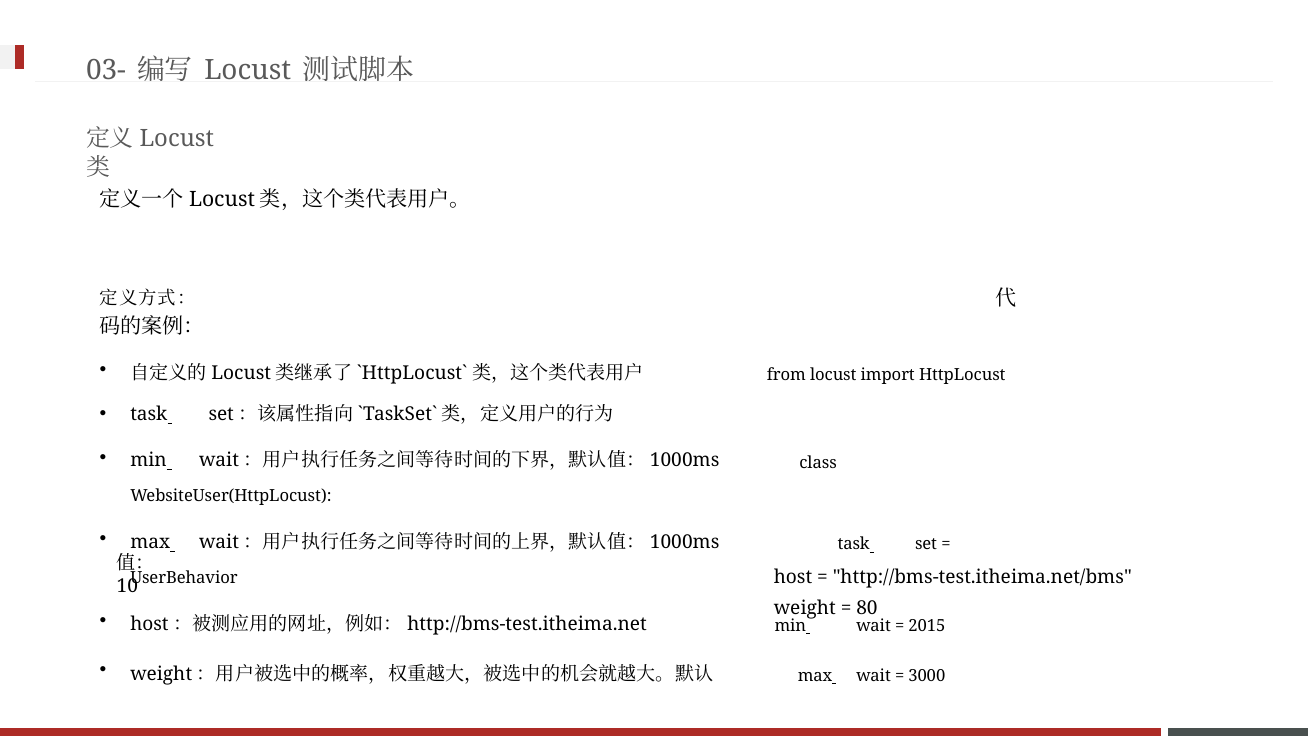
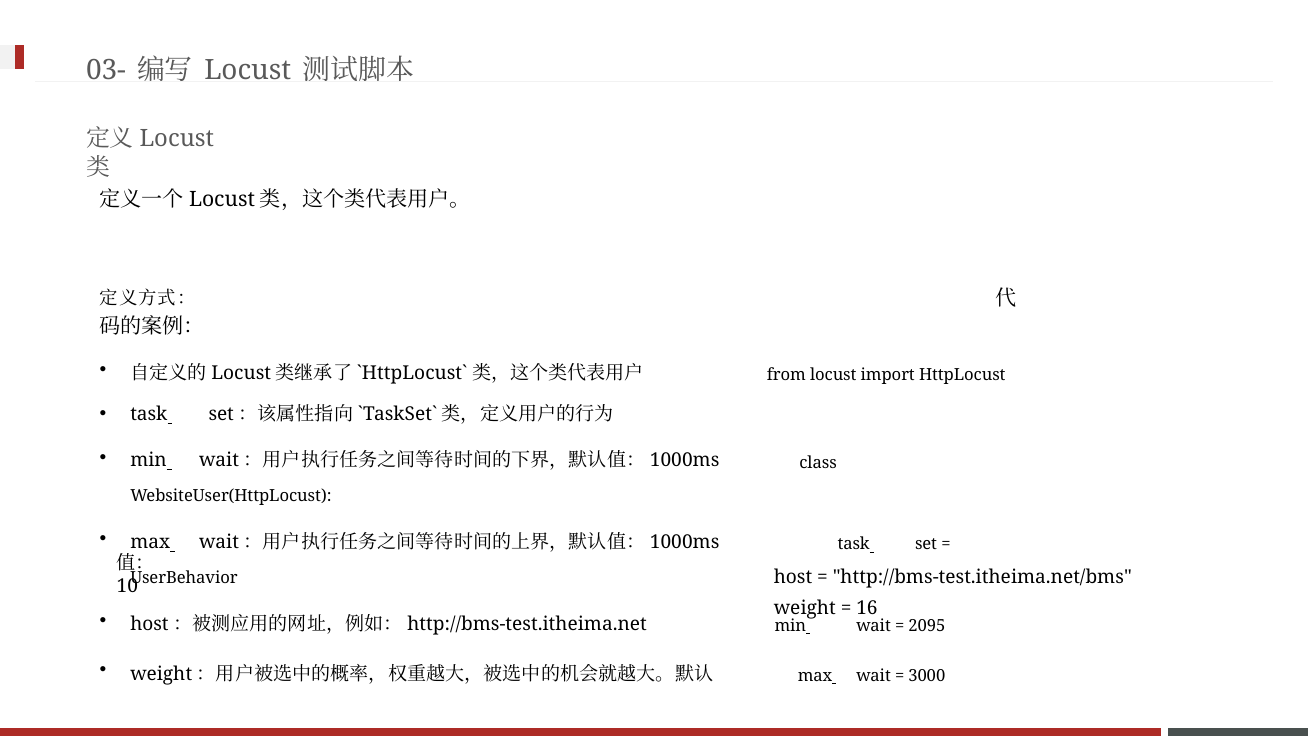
80: 80 -> 16
2015: 2015 -> 2095
